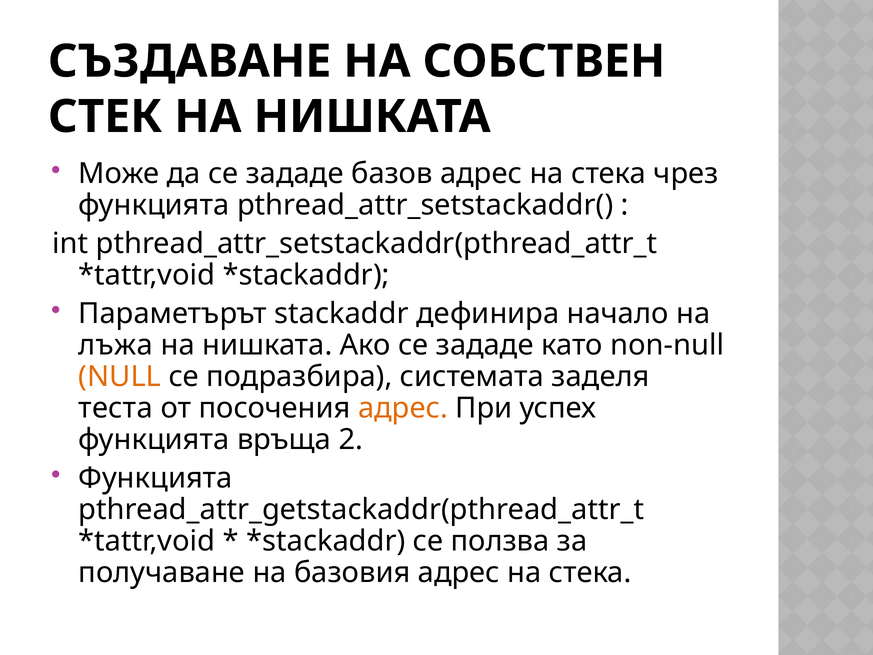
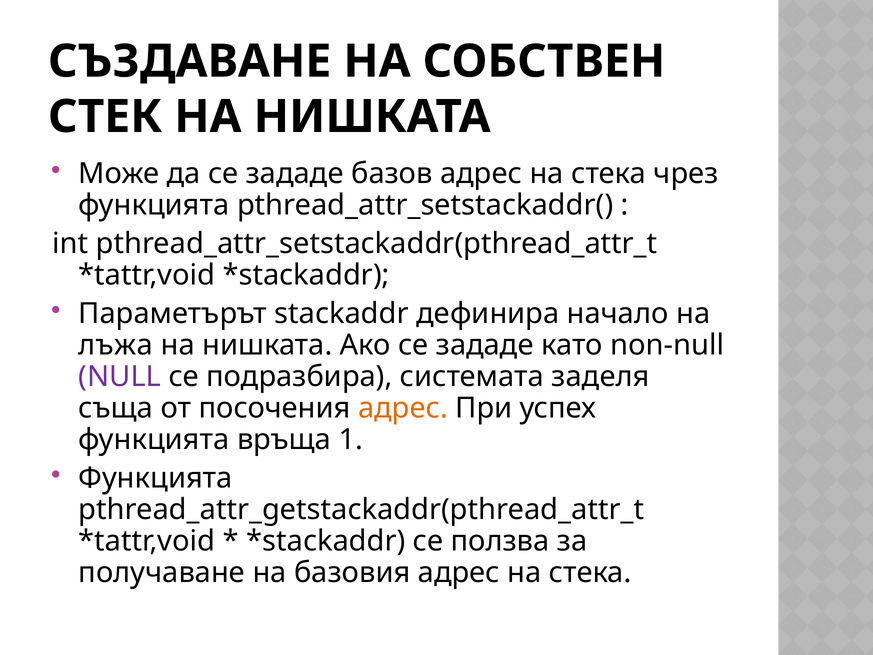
NULL colour: orange -> purple
теста: теста -> съща
2: 2 -> 1
